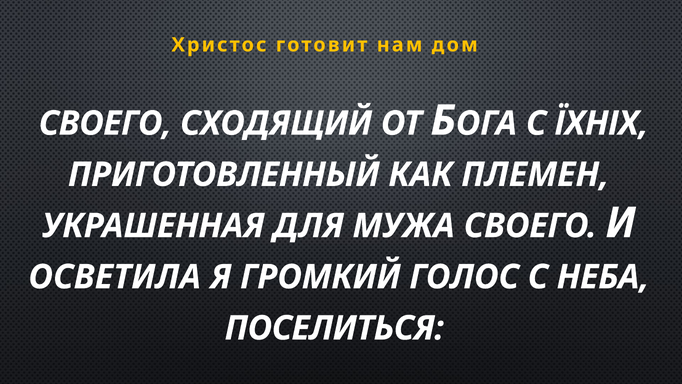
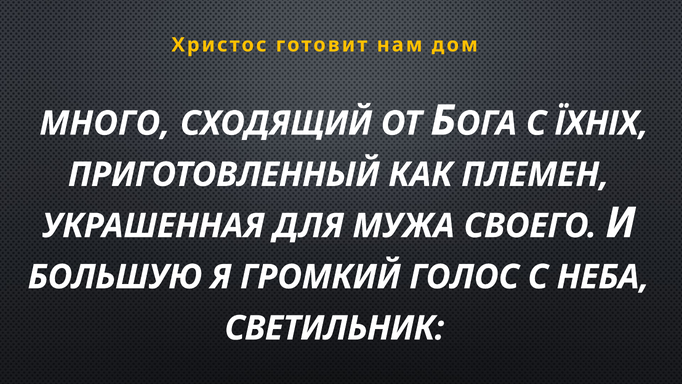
СВОЕГО at (105, 123): СВОЕГО -> МНОГО
ОСВЕТИЛА: ОСВЕТИЛА -> БОЛЬШУЮ
ПОСЕЛИТЬСЯ at (334, 328): ПОСЕЛИТЬСЯ -> СВЕТИЛЬНИК
